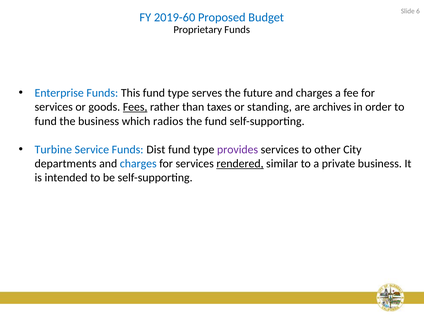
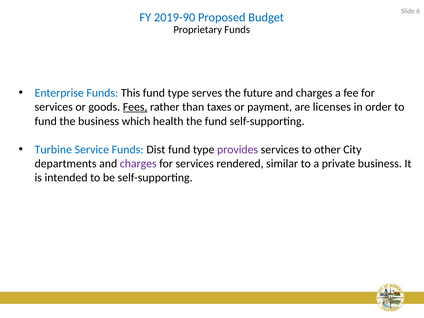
2019-60: 2019-60 -> 2019-90
standing: standing -> payment
archives: archives -> licenses
radios: radios -> health
charges at (138, 164) colour: blue -> purple
rendered underline: present -> none
